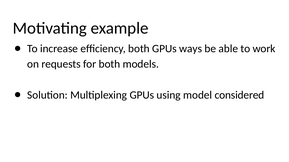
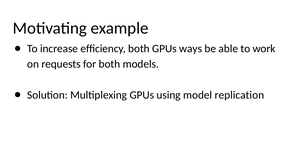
considered: considered -> replication
